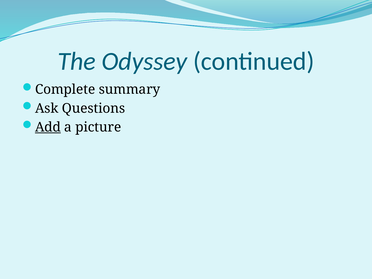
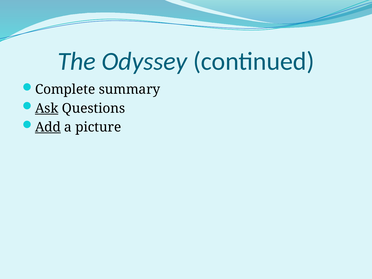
Ask underline: none -> present
